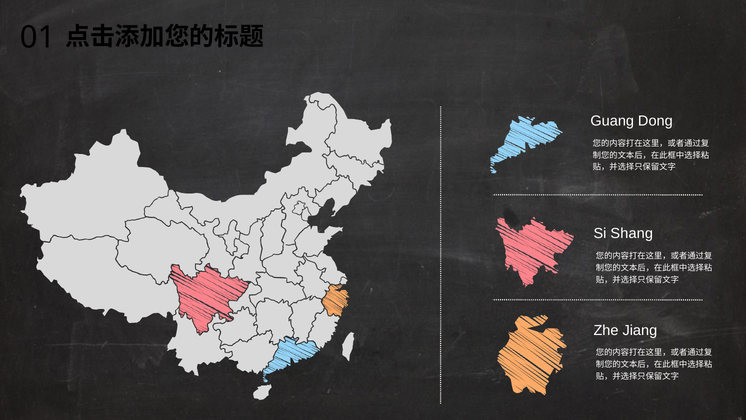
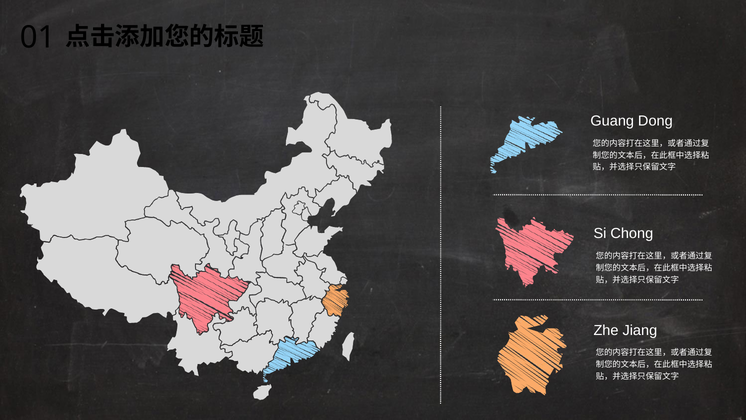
Shang: Shang -> Chong
